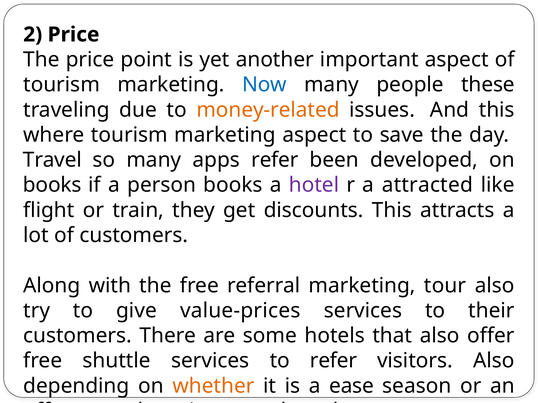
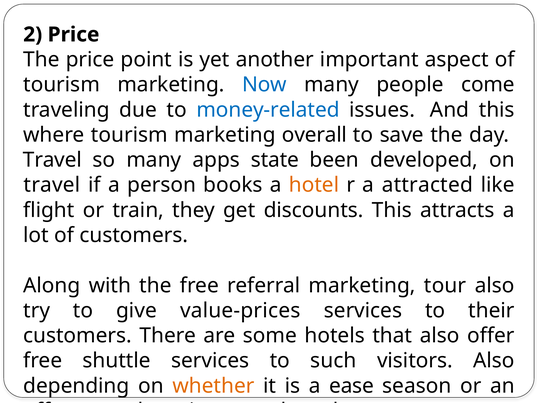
these: these -> come
money-related colour: orange -> blue
marketing aspect: aspect -> overall
apps refer: refer -> state
books at (52, 185): books -> travel
hotel colour: purple -> orange
to refer: refer -> such
